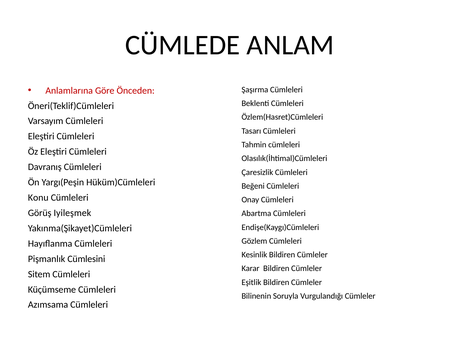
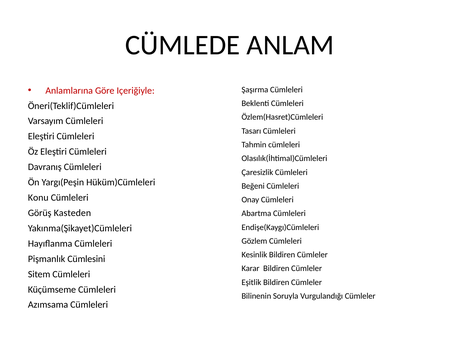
Önceden: Önceden -> Içeriğiyle
Iyileşmek: Iyileşmek -> Kasteden
